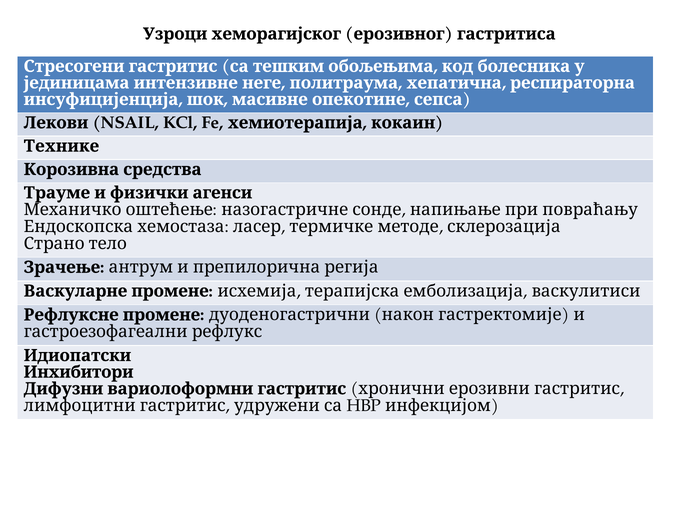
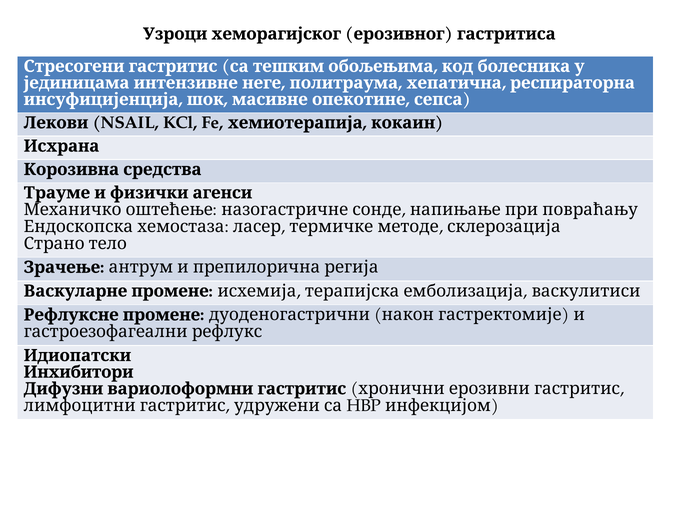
Технике: Технике -> Исхрана
